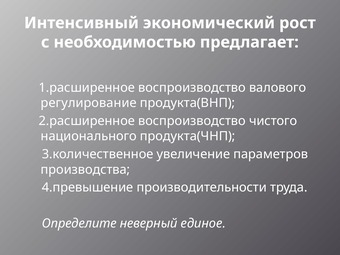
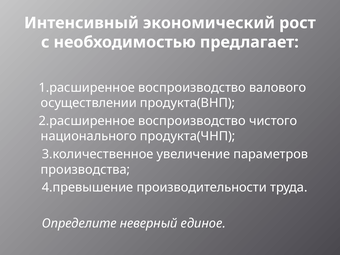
регулирование: регулирование -> осуществлении
